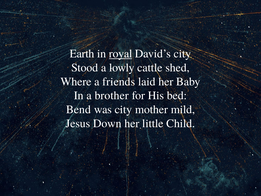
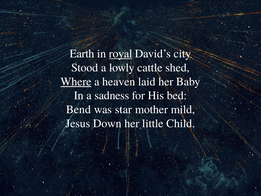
Where underline: none -> present
friends: friends -> heaven
brother: brother -> sadness
was city: city -> star
